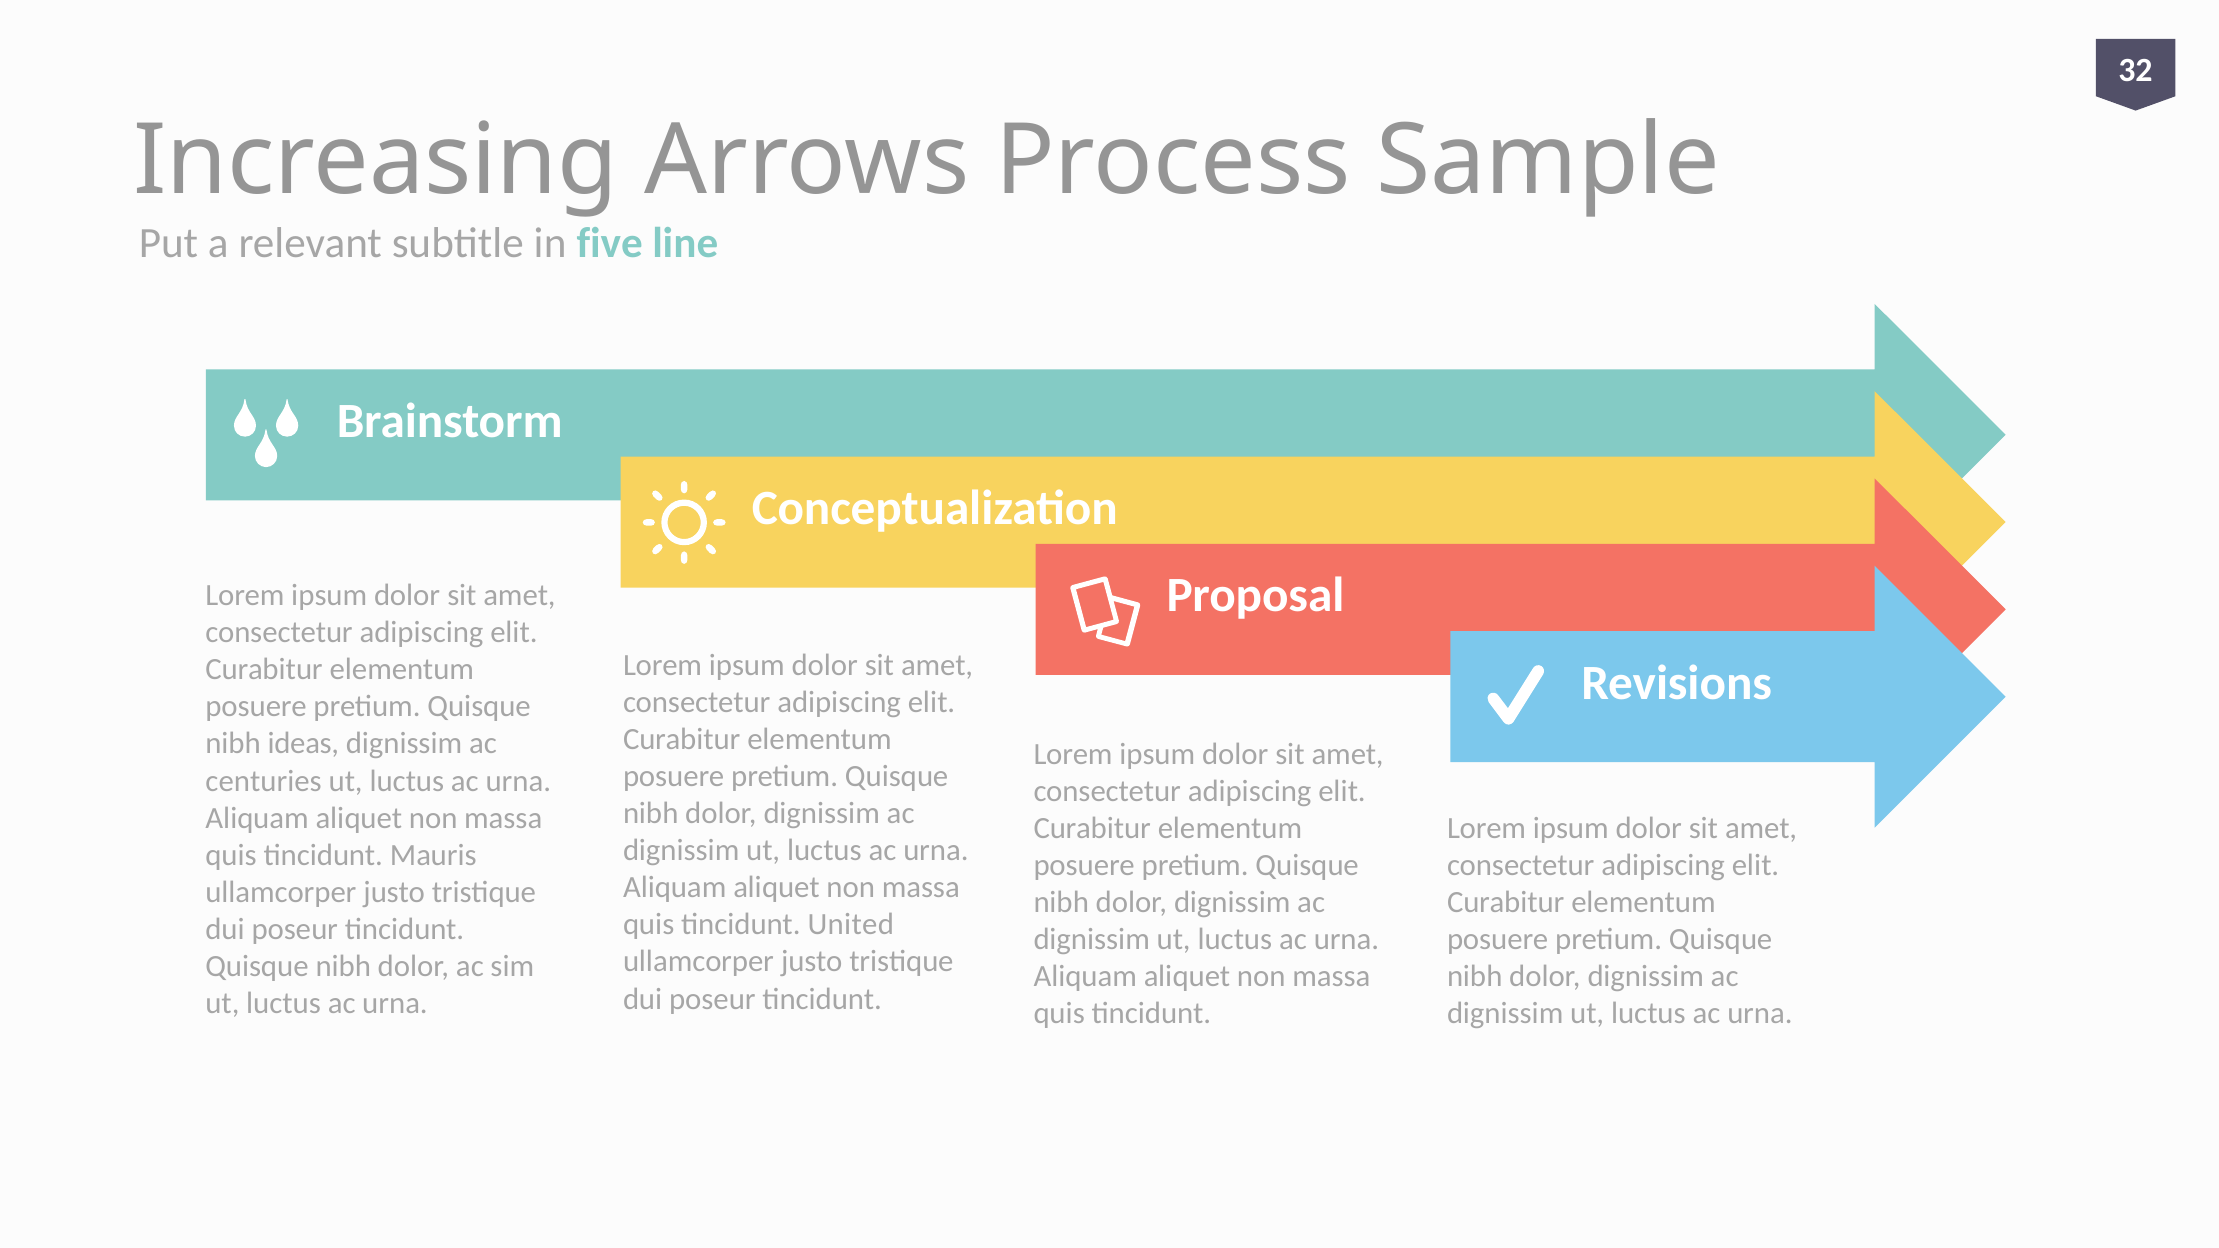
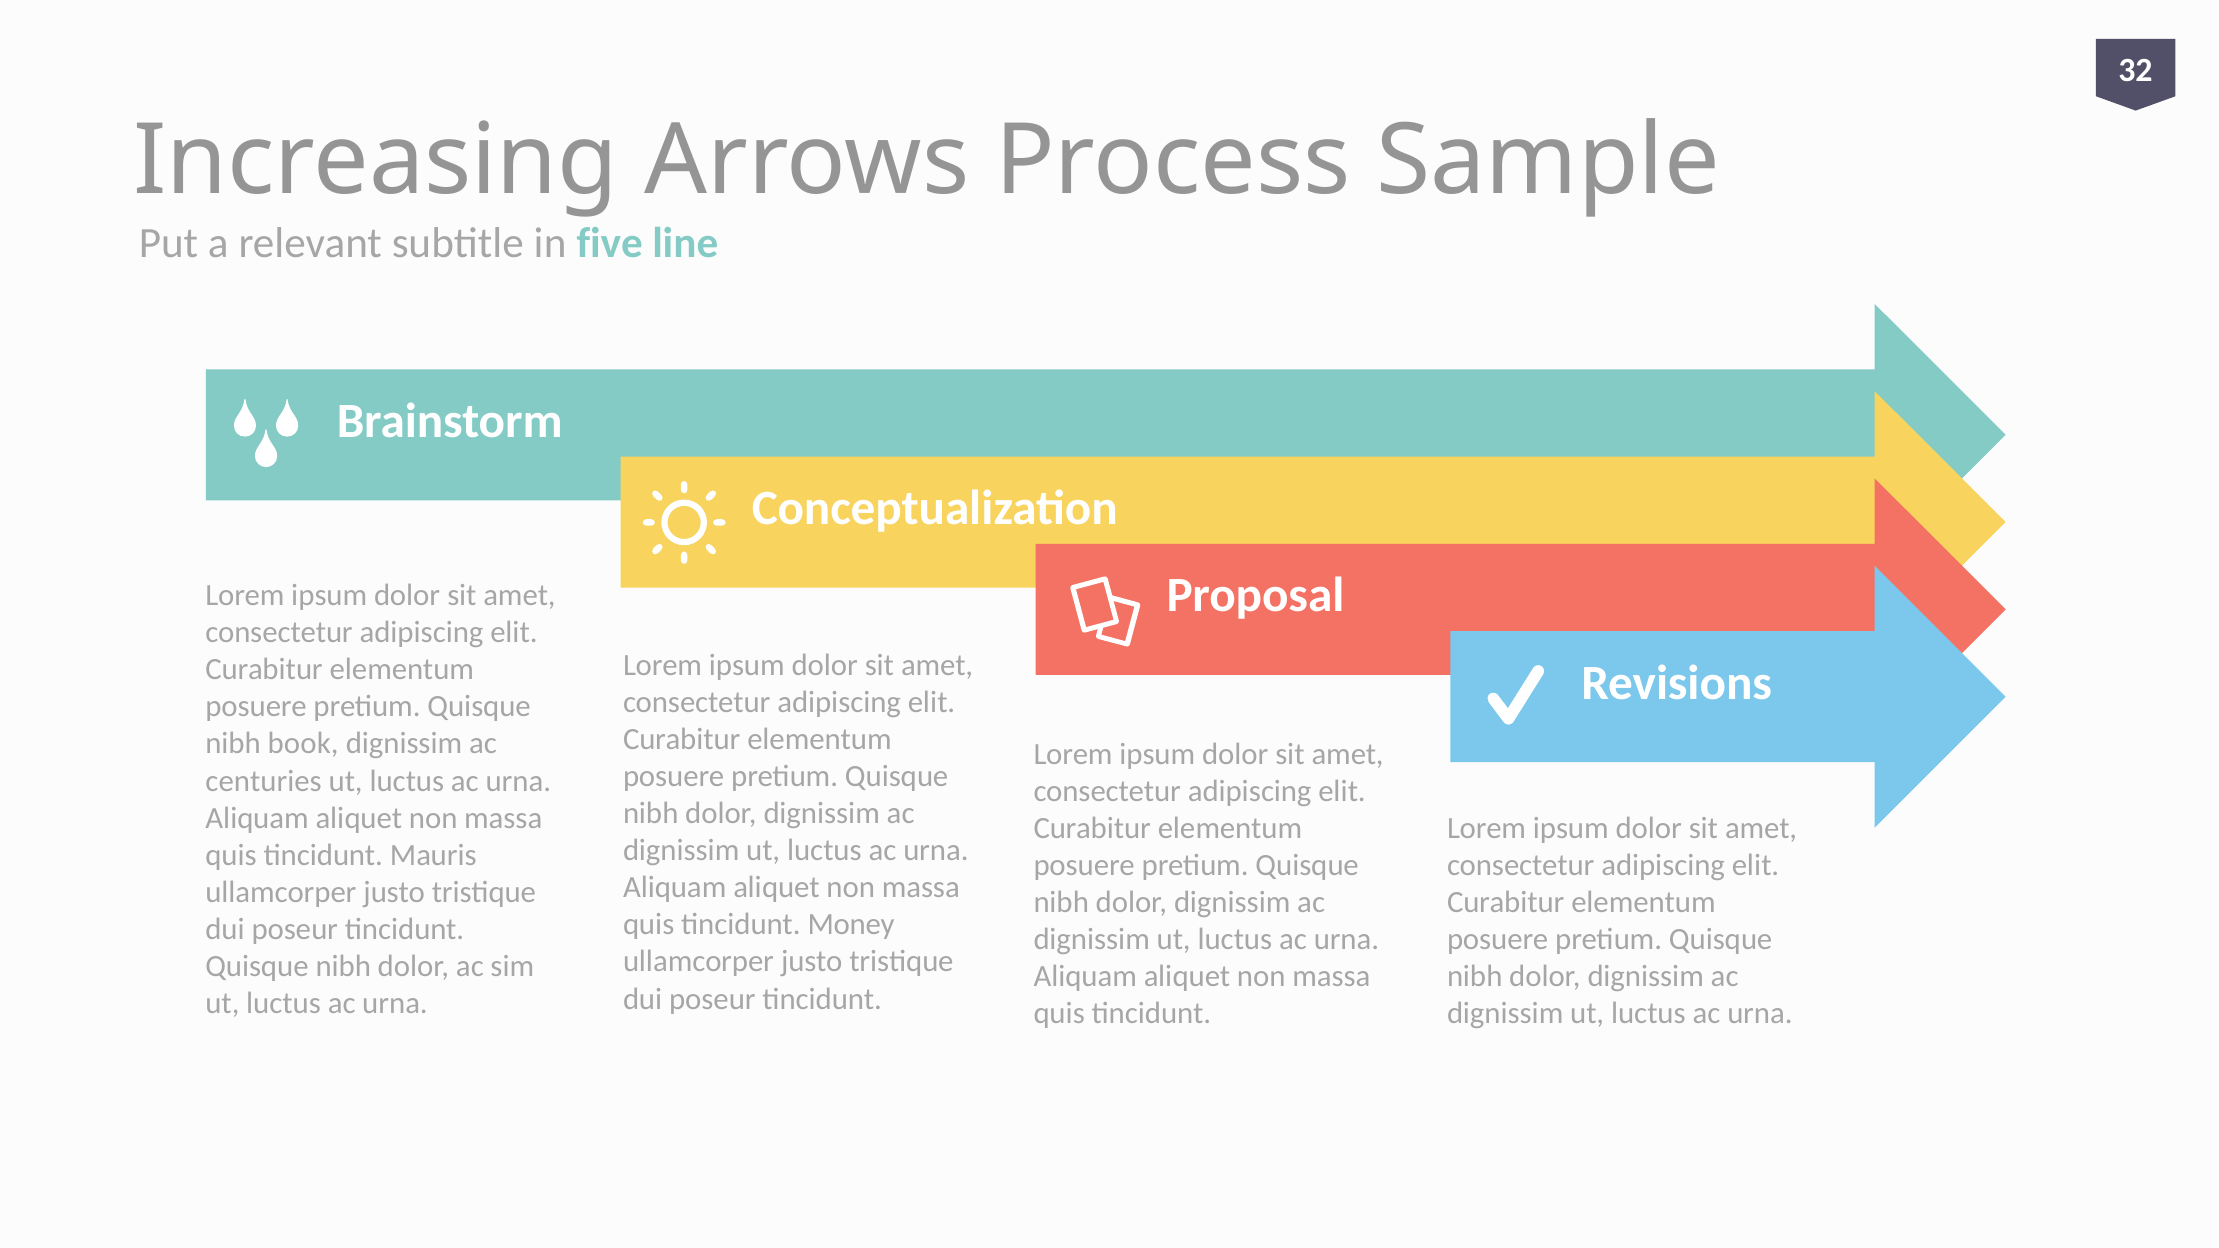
ideas: ideas -> book
United: United -> Money
